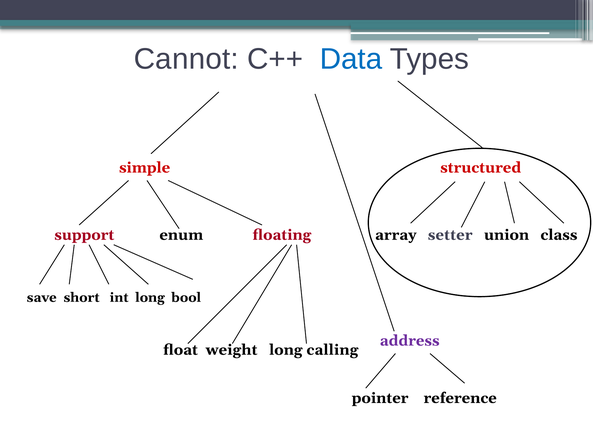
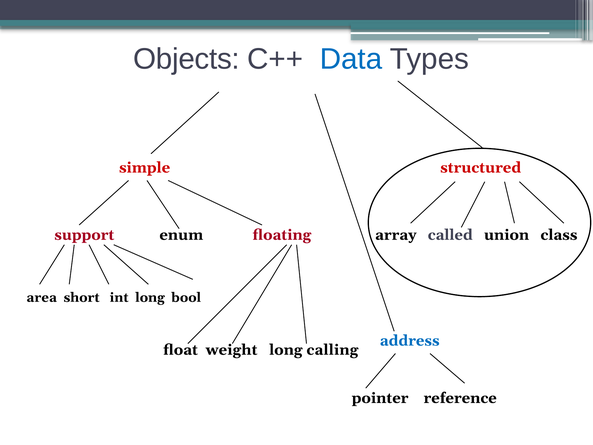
Cannot: Cannot -> Objects
setter: setter -> called
save: save -> area
address colour: purple -> blue
